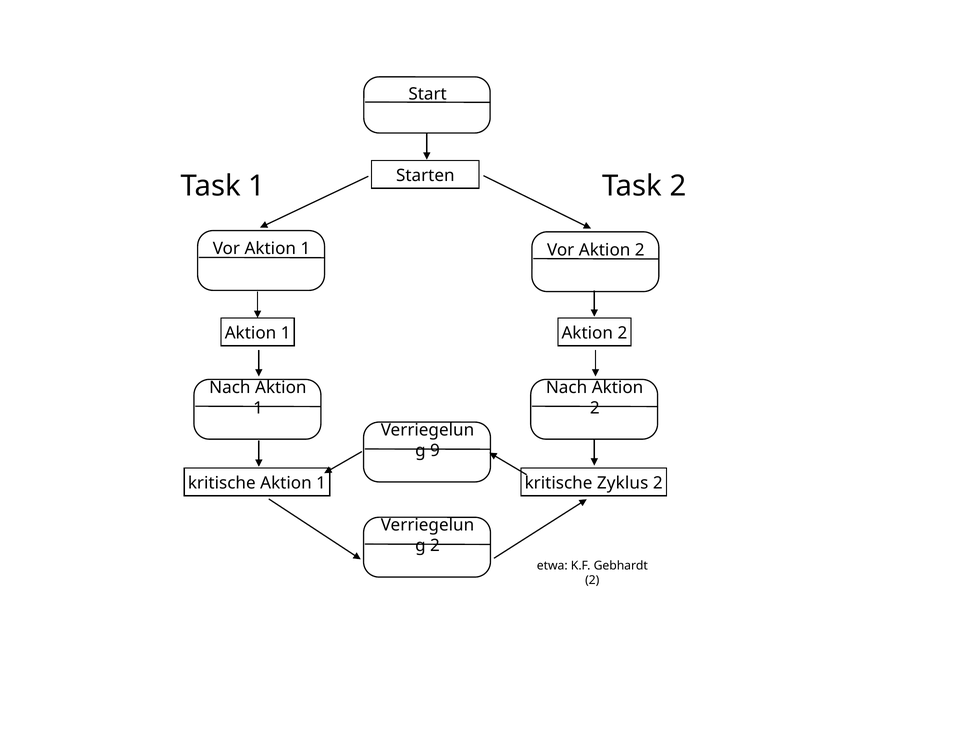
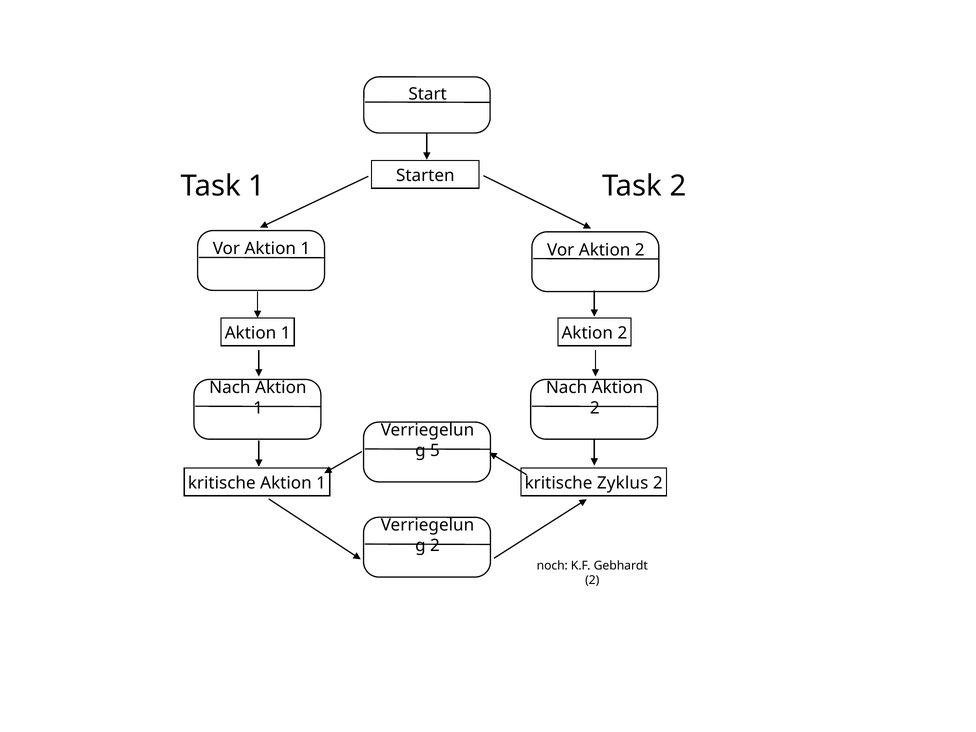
9: 9 -> 5
etwa: etwa -> noch
